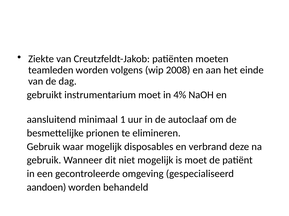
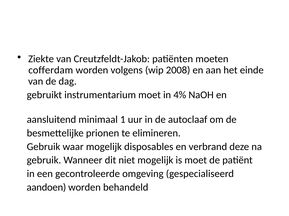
teamleden: teamleden -> cofferdam
